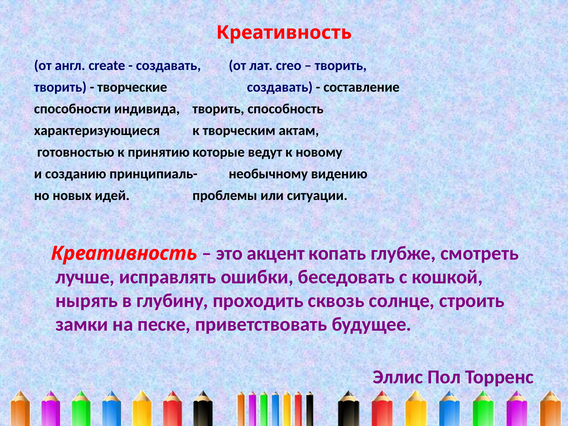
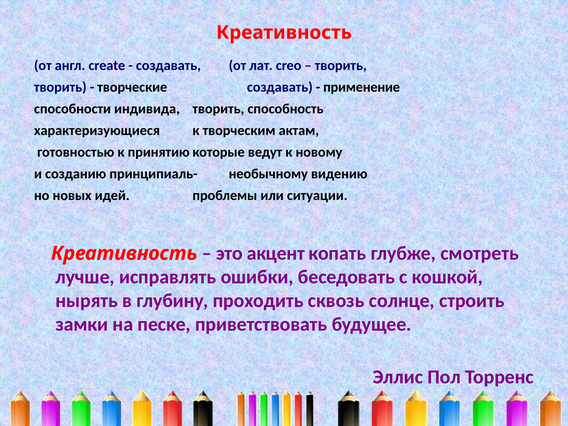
составление: составление -> применение
